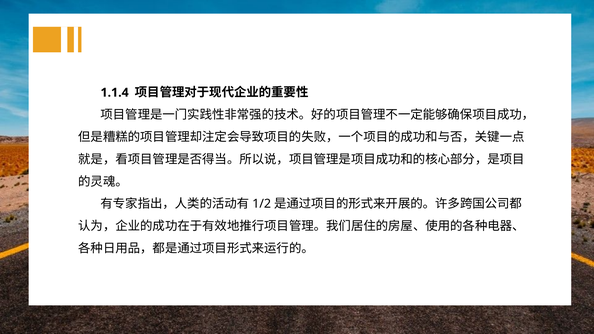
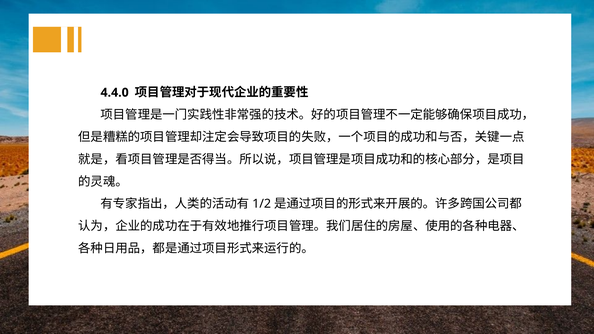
1.1.4: 1.1.4 -> 4.4.0
